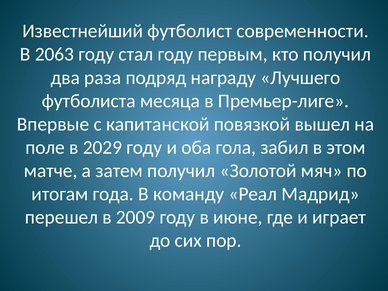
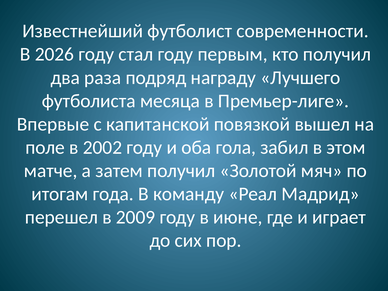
2063: 2063 -> 2026
2029: 2029 -> 2002
